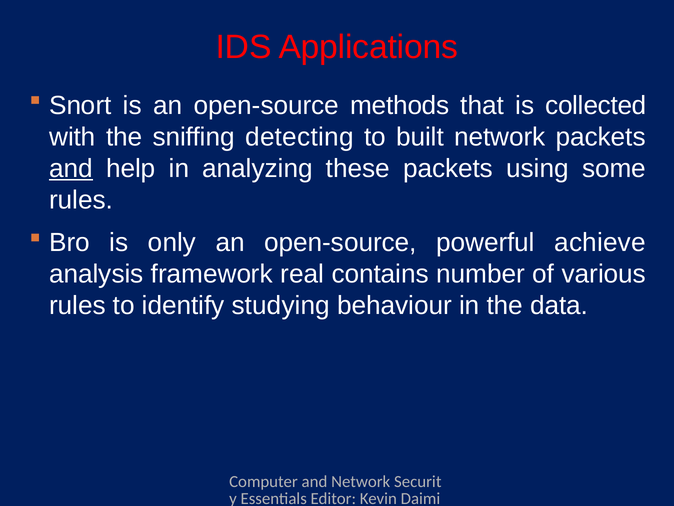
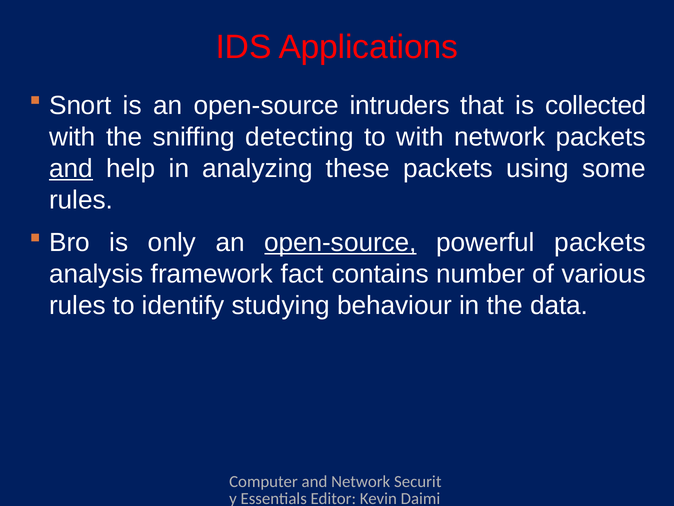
methods: methods -> intruders
to built: built -> with
open-source at (340, 242) underline: none -> present
powerful achieve: achieve -> packets
real: real -> fact
